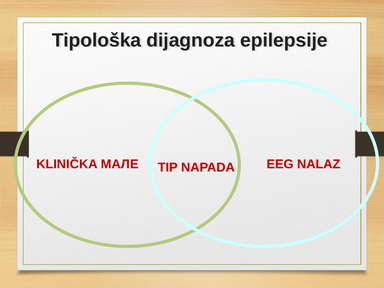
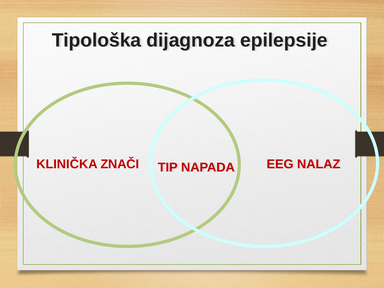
МАЛЕ: МАЛЕ -> ZNAČI
